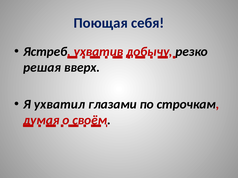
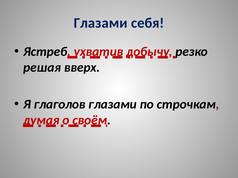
Поющая at (101, 23): Поющая -> Глазами
ухватил: ухватил -> глаголов
